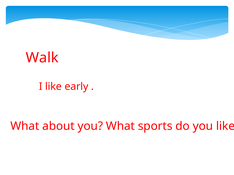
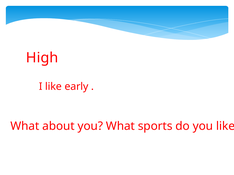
Walk: Walk -> High
